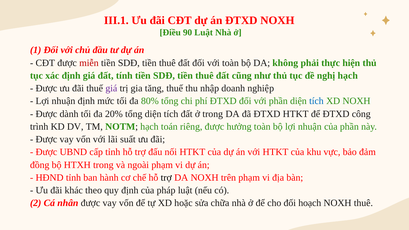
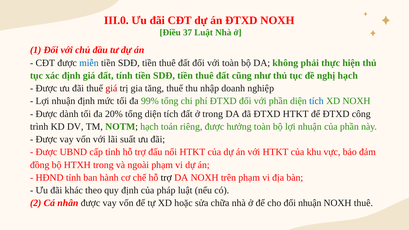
III.1: III.1 -> III.0
90: 90 -> 37
miễn colour: red -> blue
giá at (111, 88) colour: purple -> red
80%: 80% -> 99%
đối hoạch: hoạch -> nhuận
